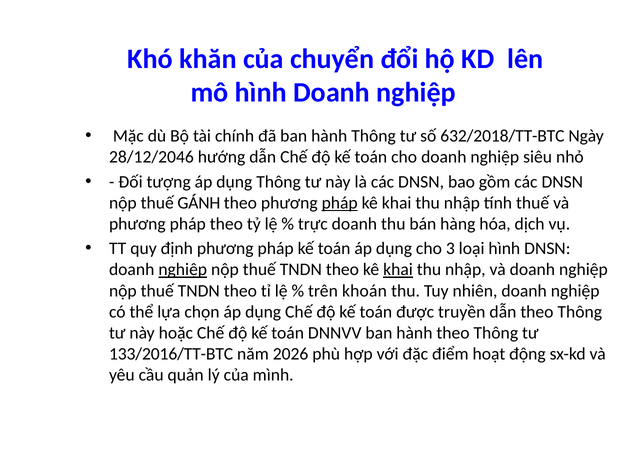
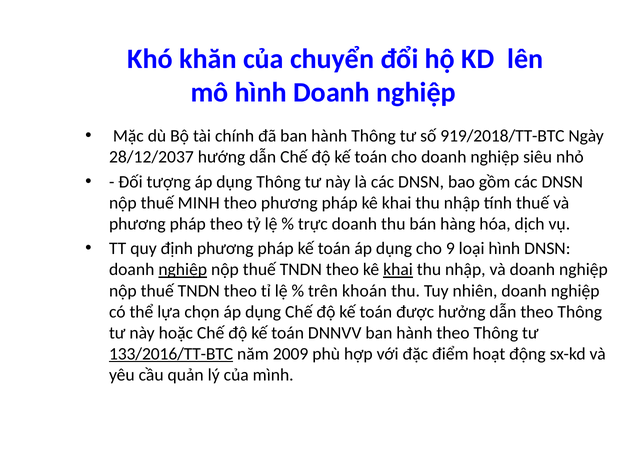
632/2018/TT-BTC: 632/2018/TT-BTC -> 919/2018/TT-BTC
28/12/2046: 28/12/2046 -> 28/12/2037
GÁNH: GÁNH -> MINH
pháp at (340, 203) underline: present -> none
3: 3 -> 9
truyền: truyền -> hưởng
133/2016/TT-BTC underline: none -> present
2026: 2026 -> 2009
